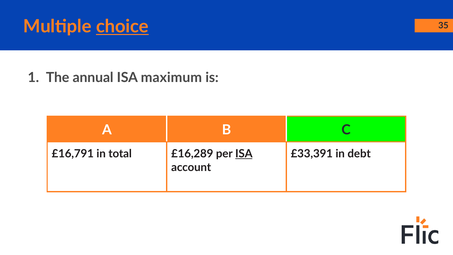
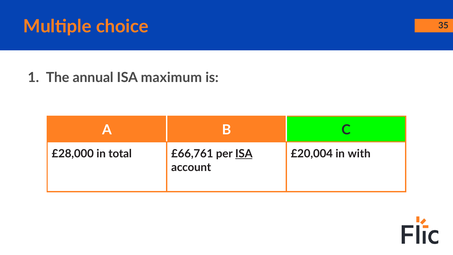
choice underline: present -> none
£16,791: £16,791 -> £28,000
£16,289: £16,289 -> £66,761
£33,391: £33,391 -> £20,004
debt: debt -> with
